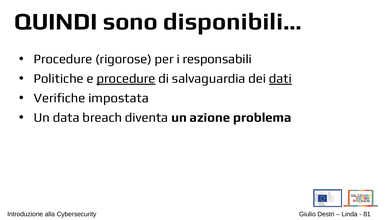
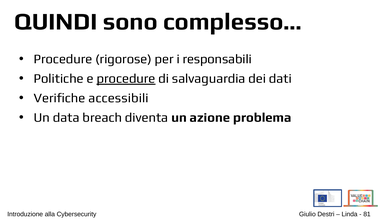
disponibili…: disponibili… -> complesso…
dati underline: present -> none
impostata: impostata -> accessibili
